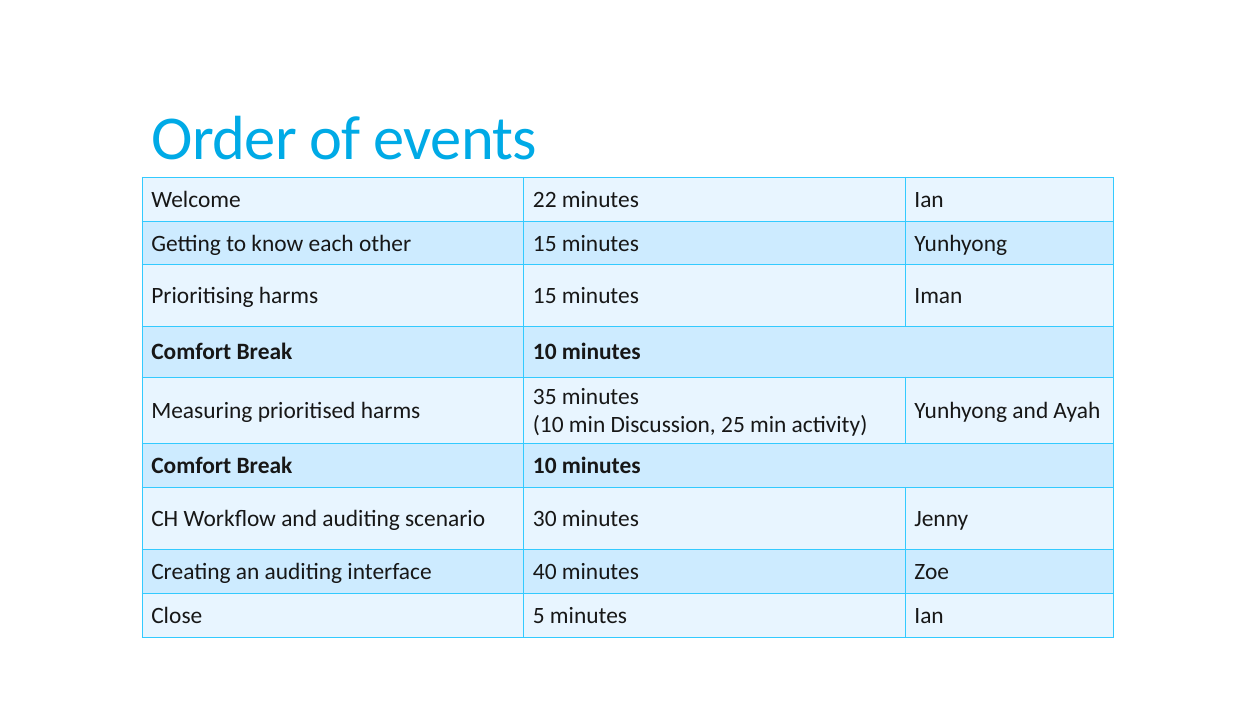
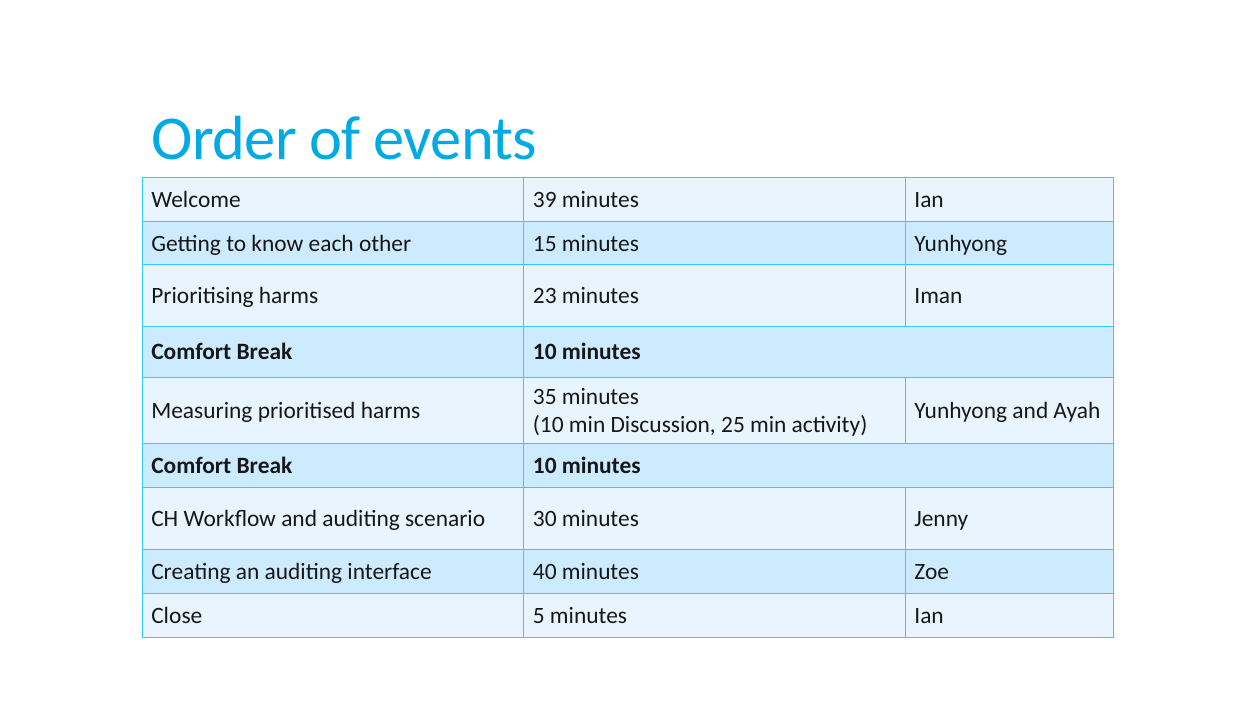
22: 22 -> 39
harms 15: 15 -> 23
